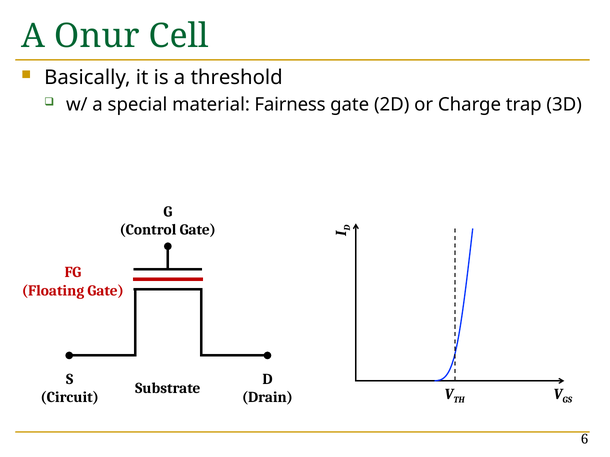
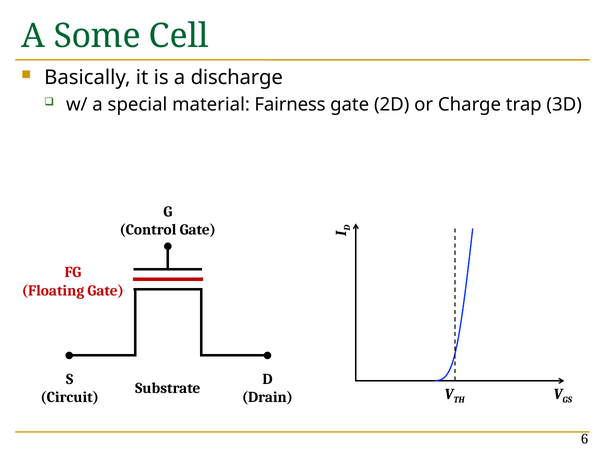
Onur: Onur -> Some
threshold: threshold -> discharge
